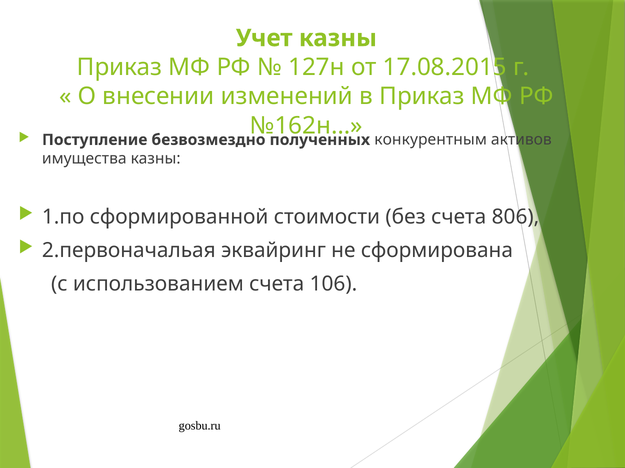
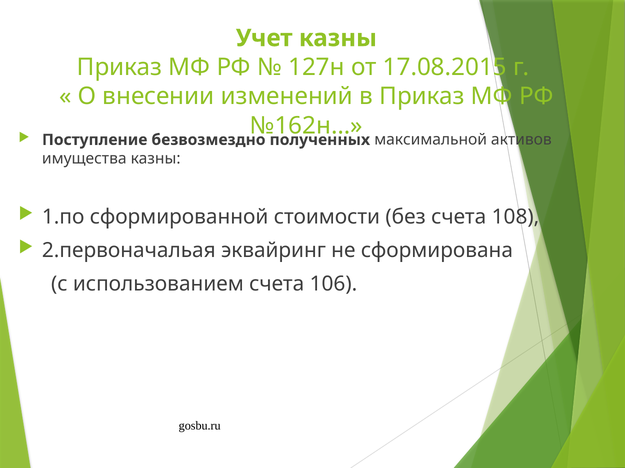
конкурентным: конкурентным -> максимальной
806: 806 -> 108
